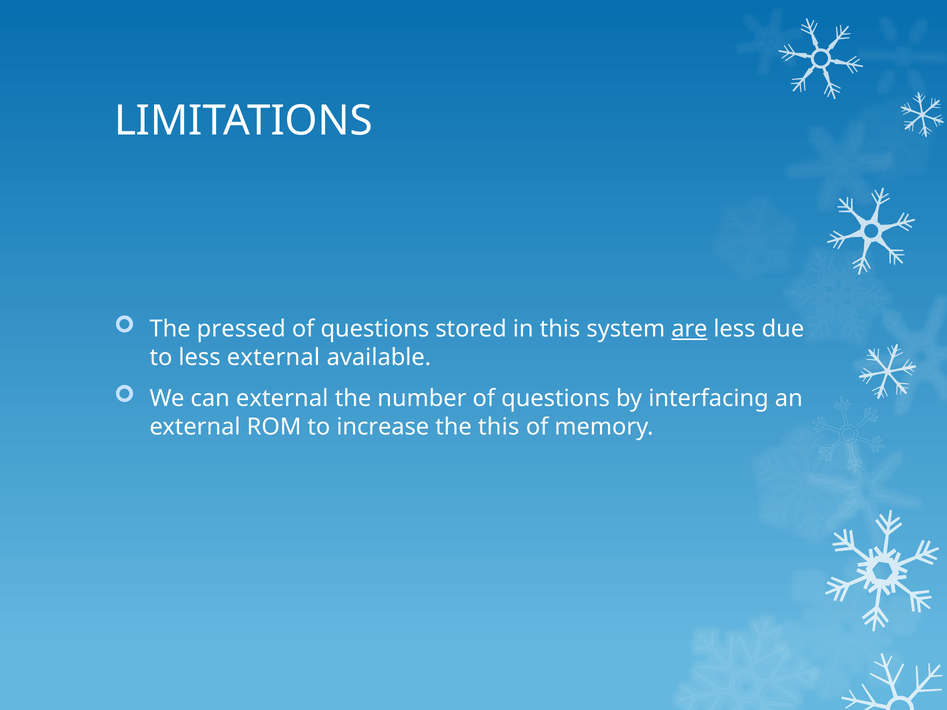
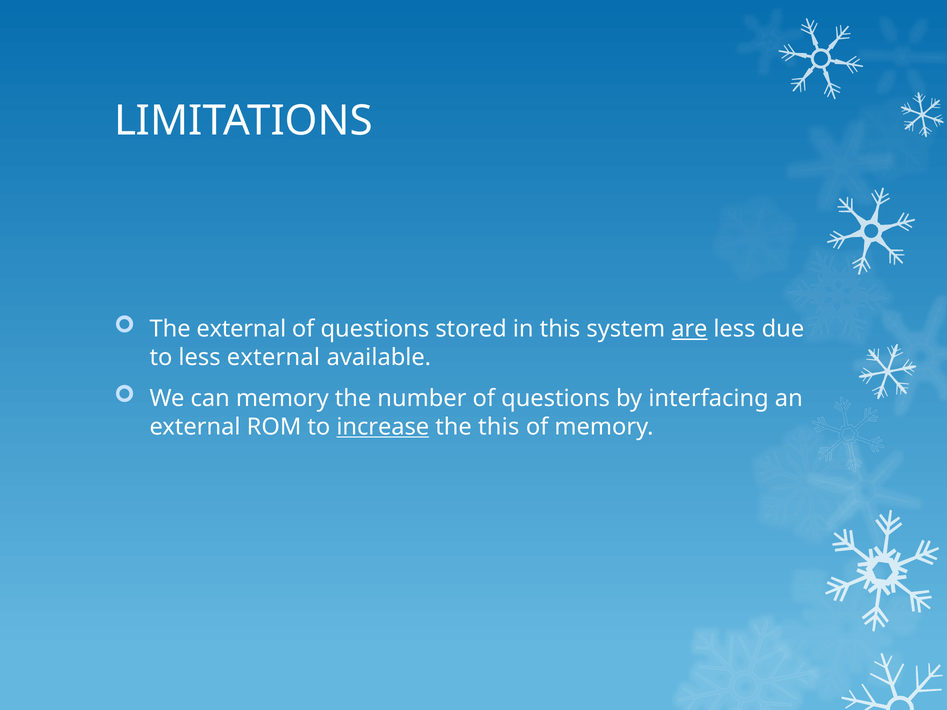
The pressed: pressed -> external
can external: external -> memory
increase underline: none -> present
